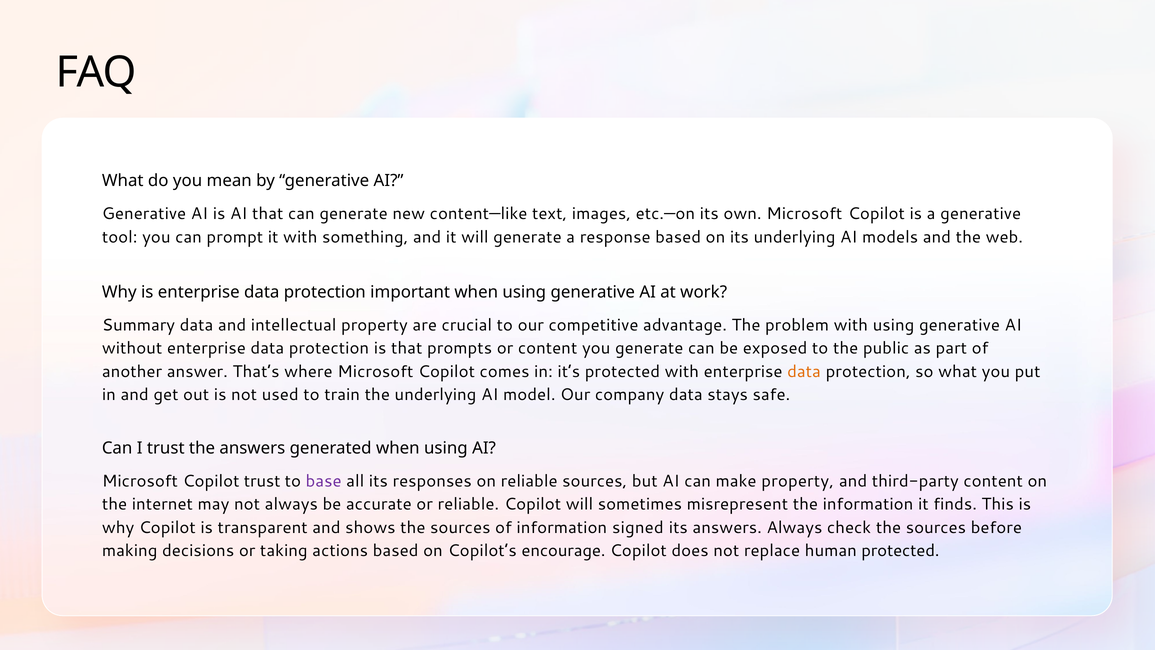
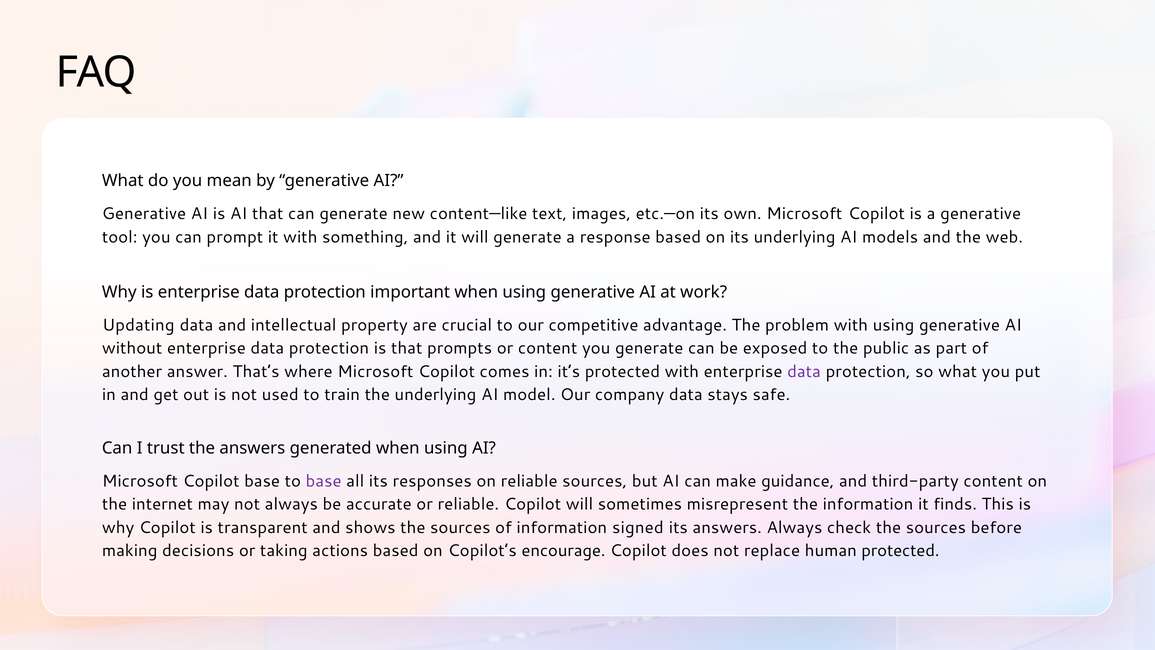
Summary: Summary -> Updating
data at (804, 371) colour: orange -> purple
Copilot trust: trust -> base
make property: property -> guidance
